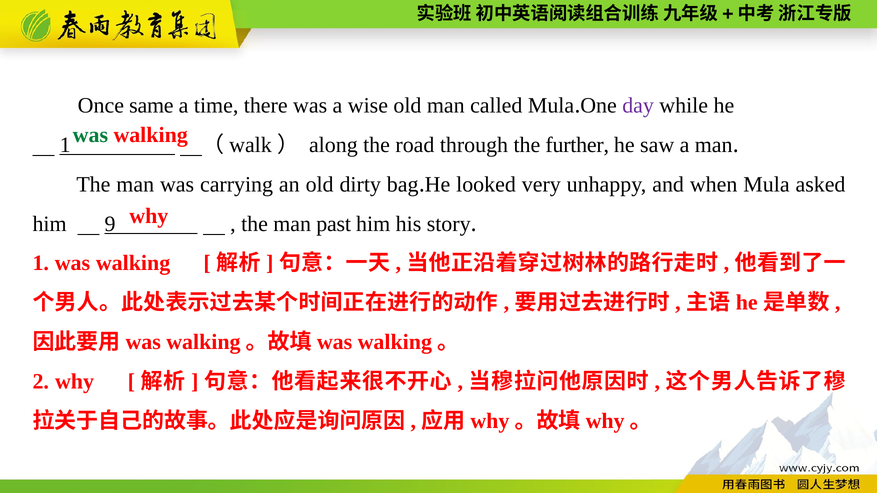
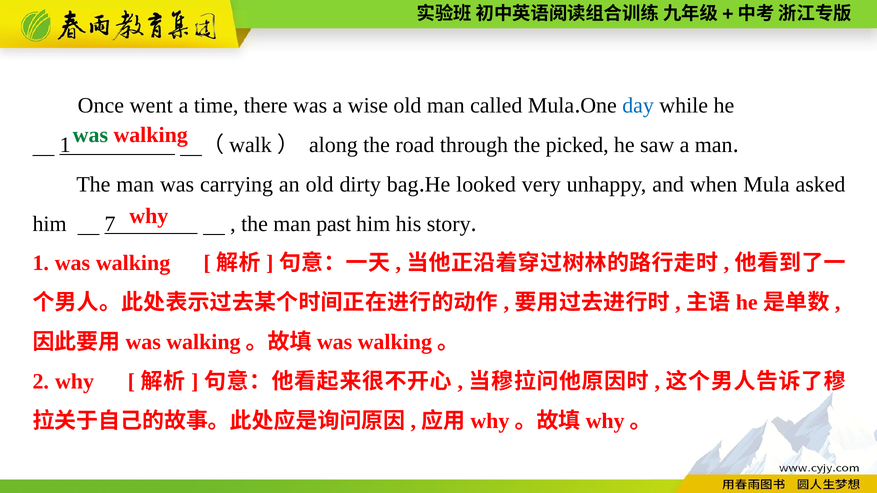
same: same -> went
day colour: purple -> blue
further: further -> picked
9: 9 -> 7
